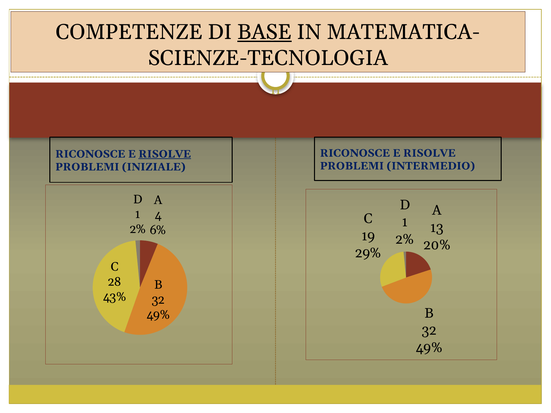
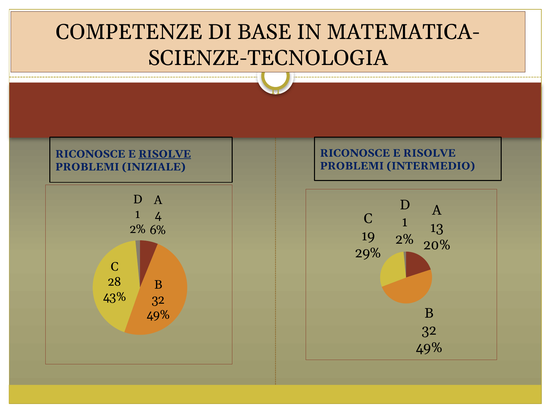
BASE underline: present -> none
